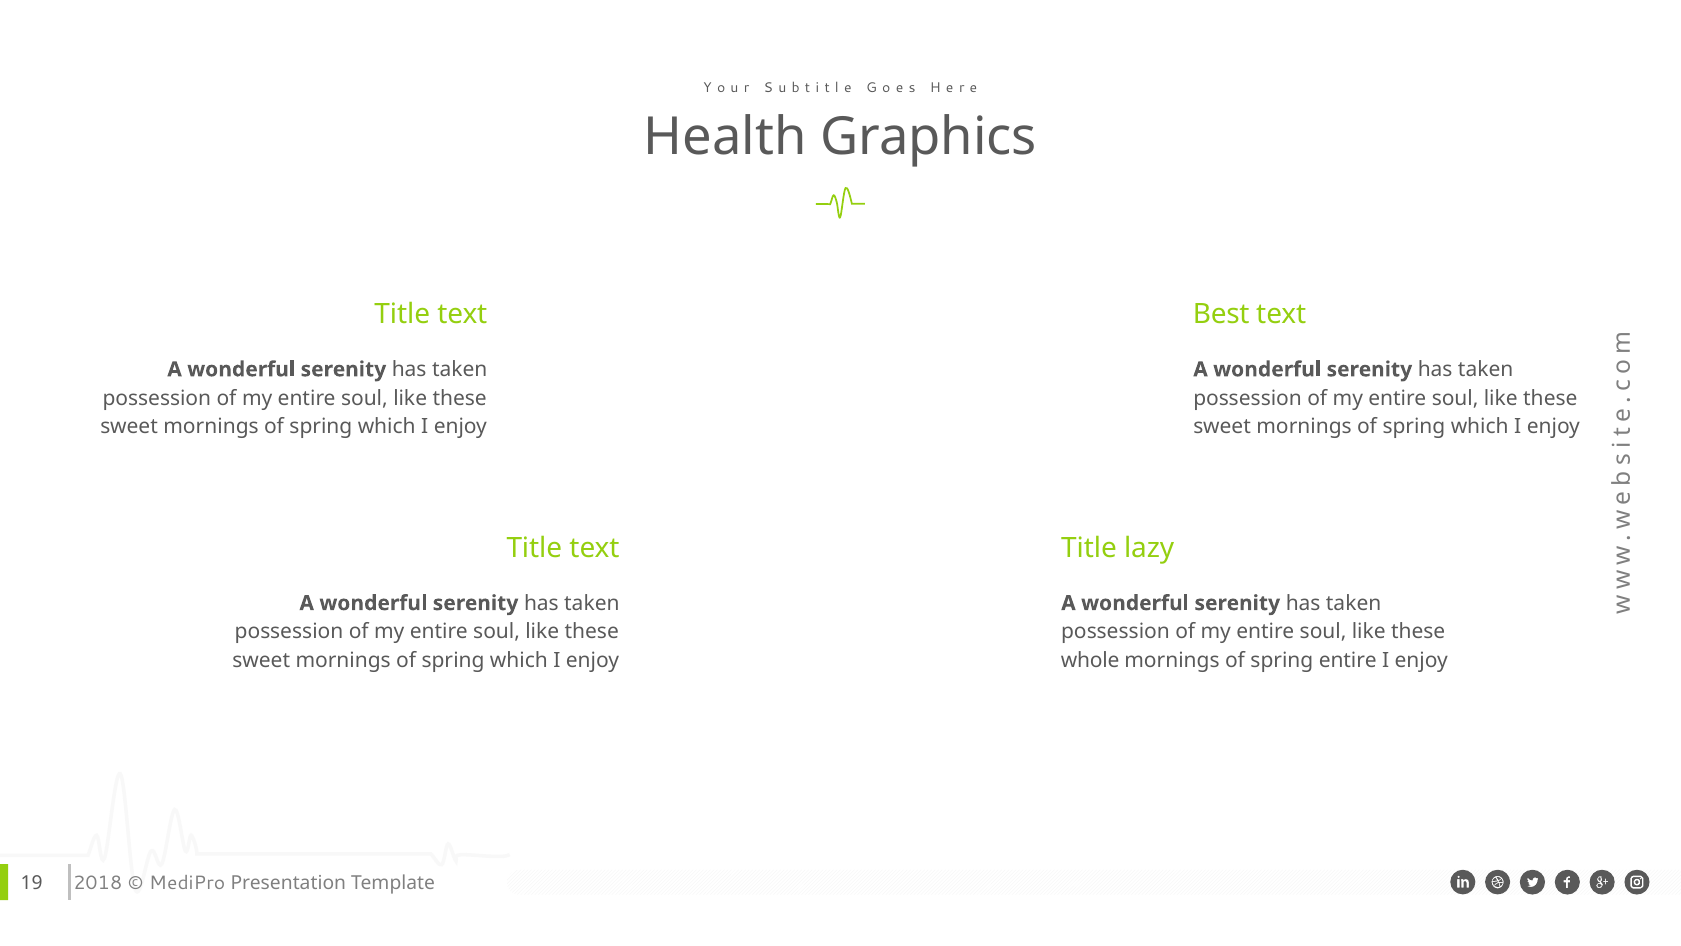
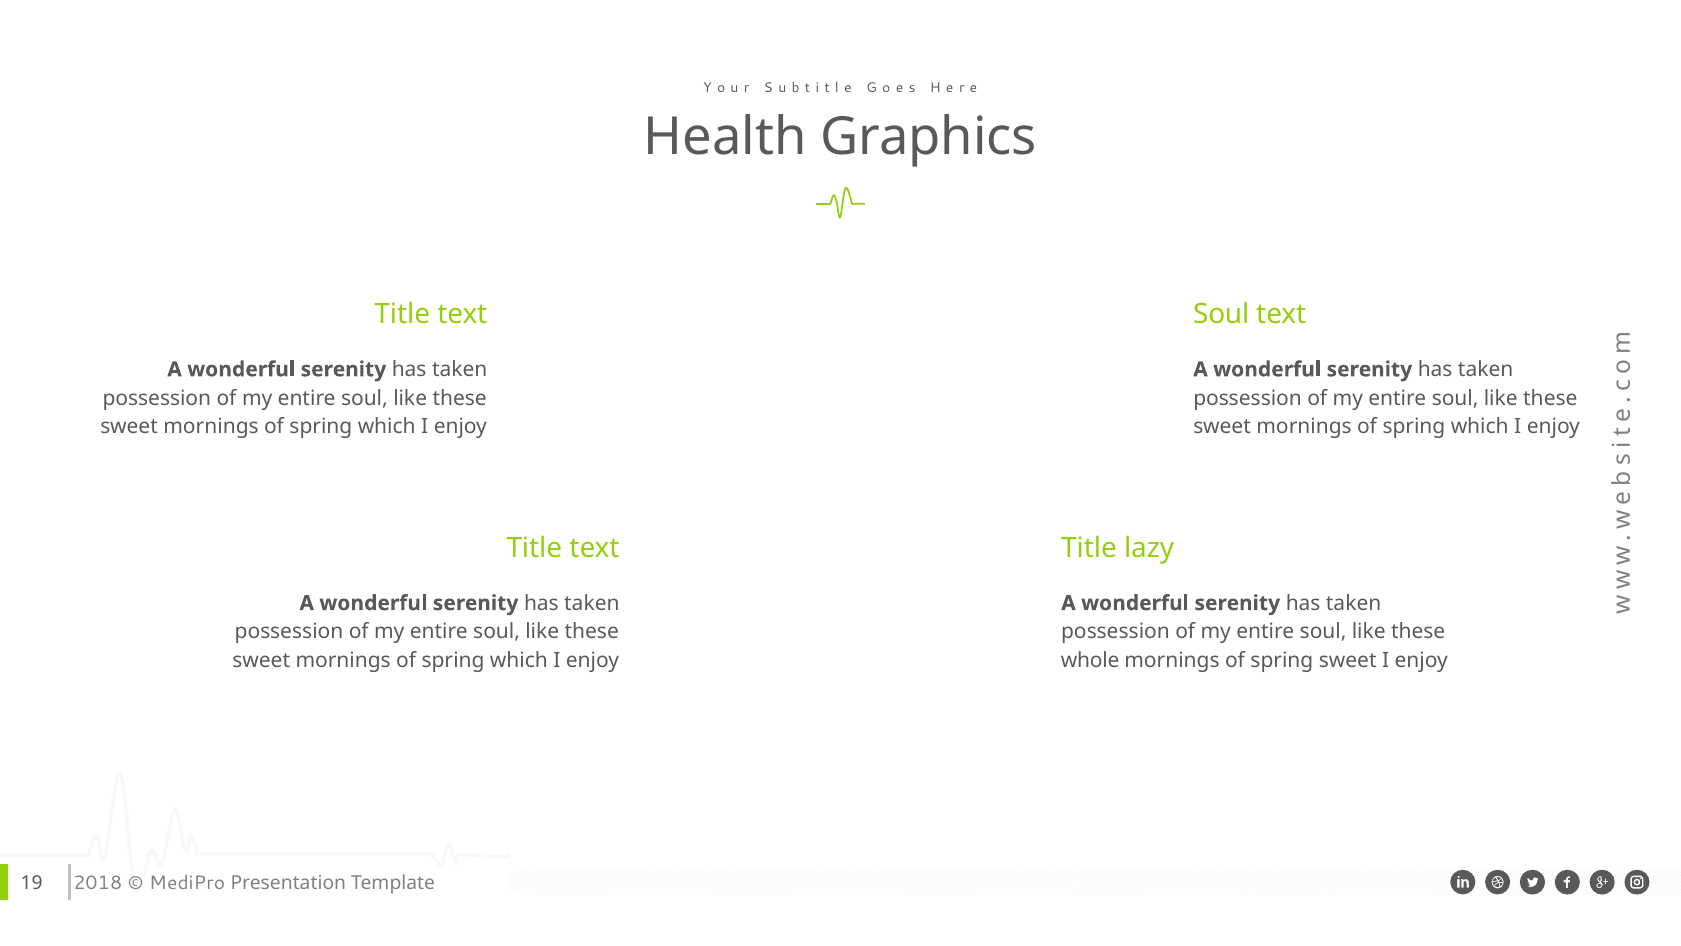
Best at (1221, 314): Best -> Soul
spring entire: entire -> sweet
